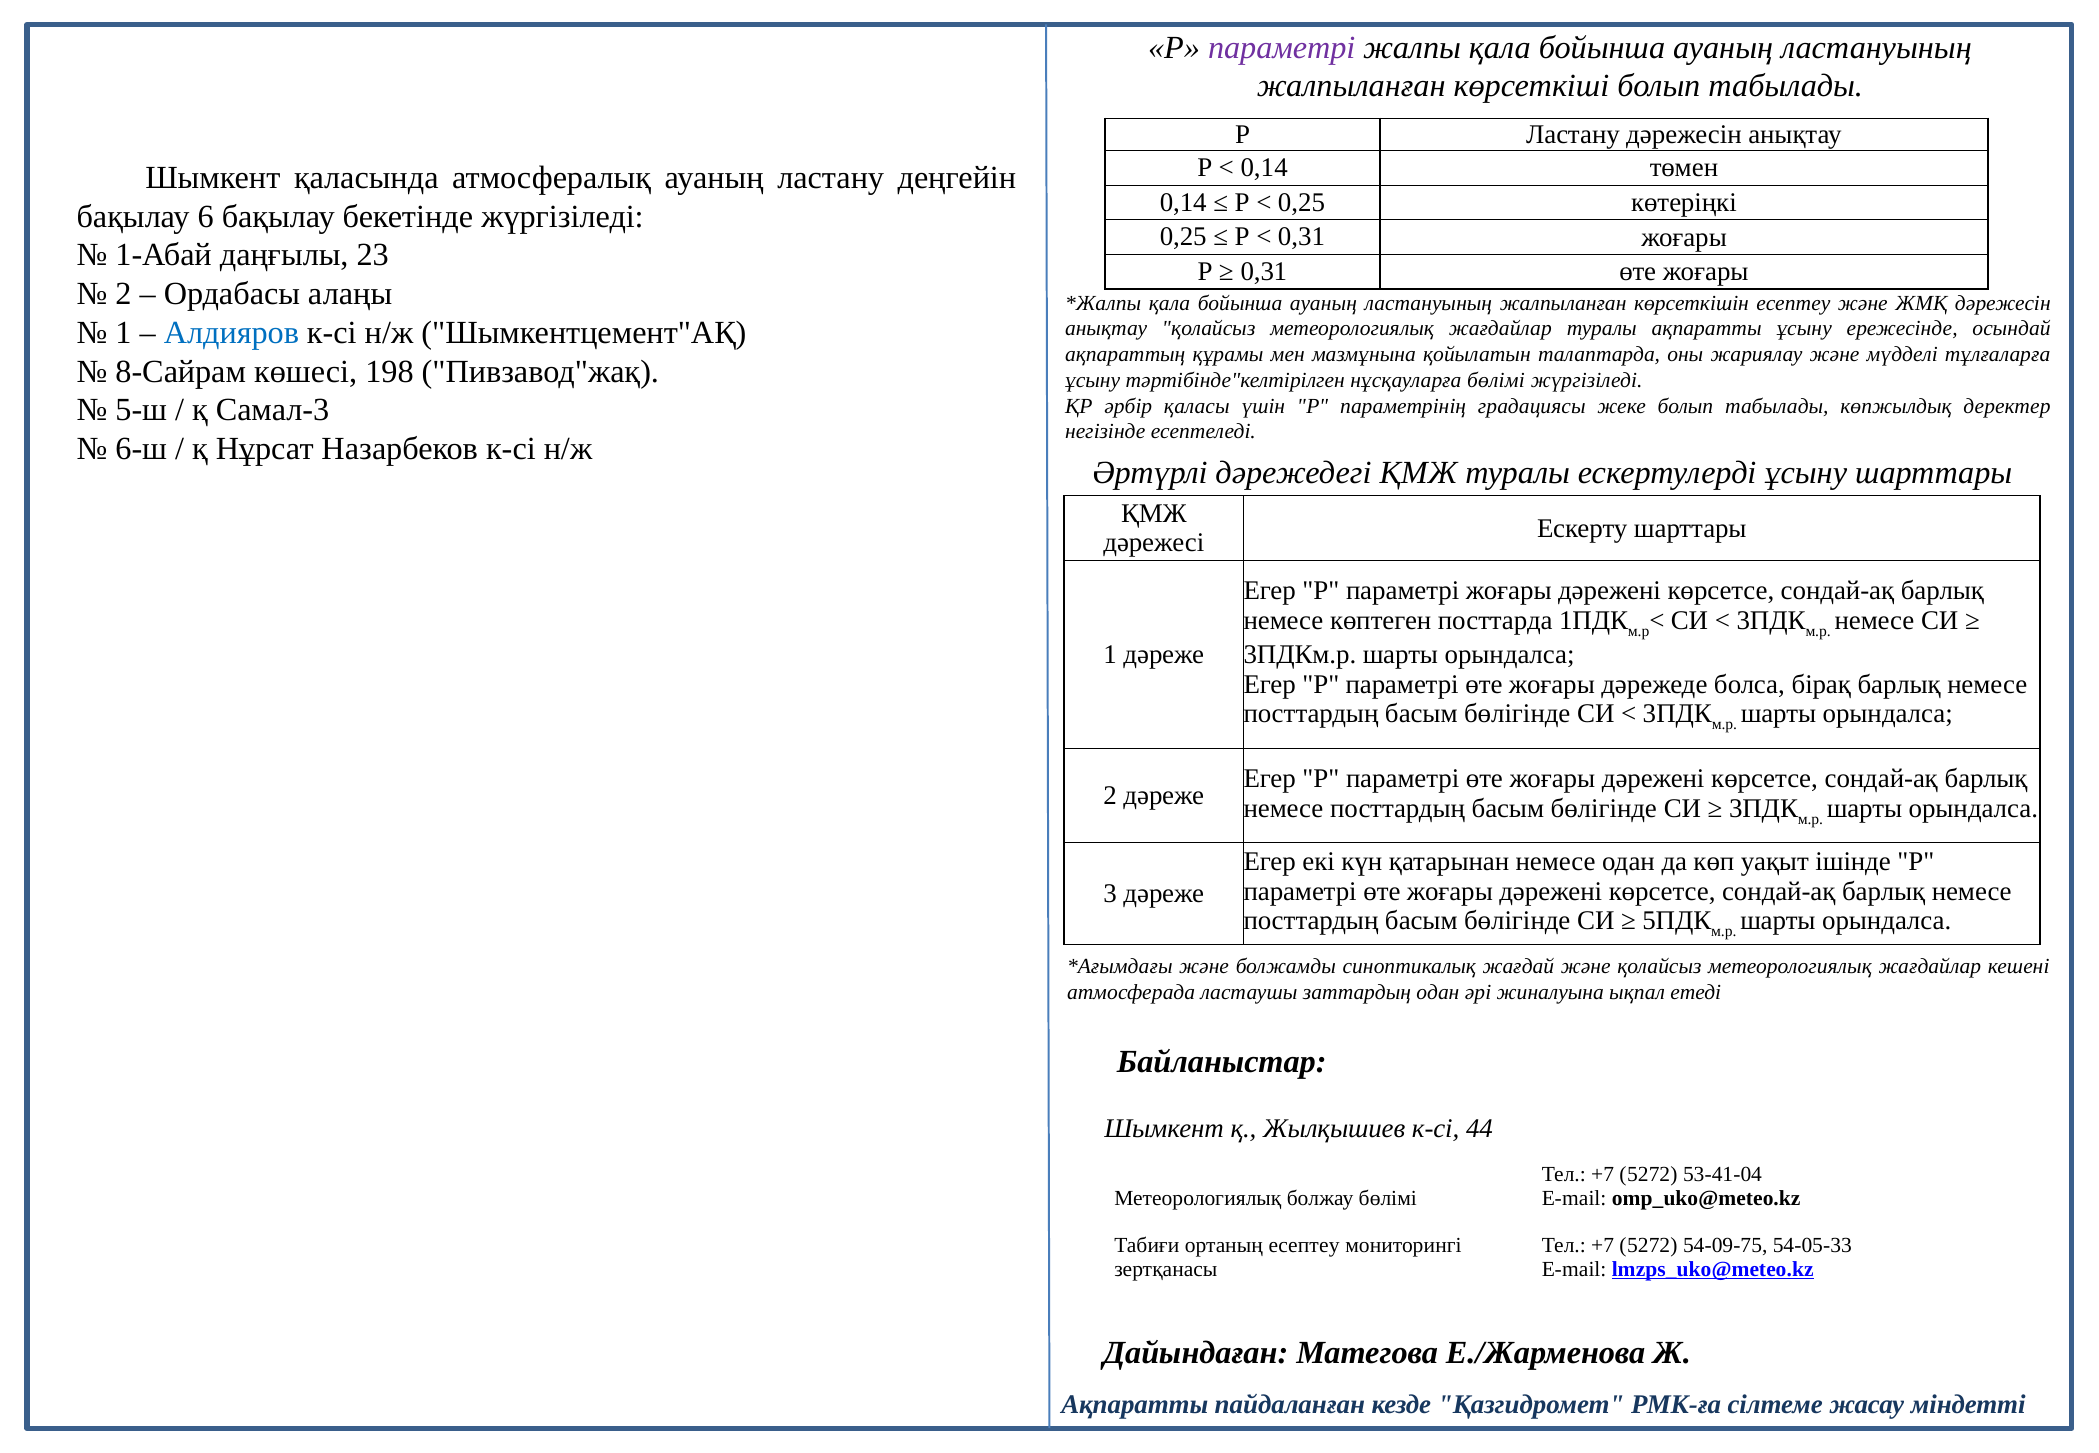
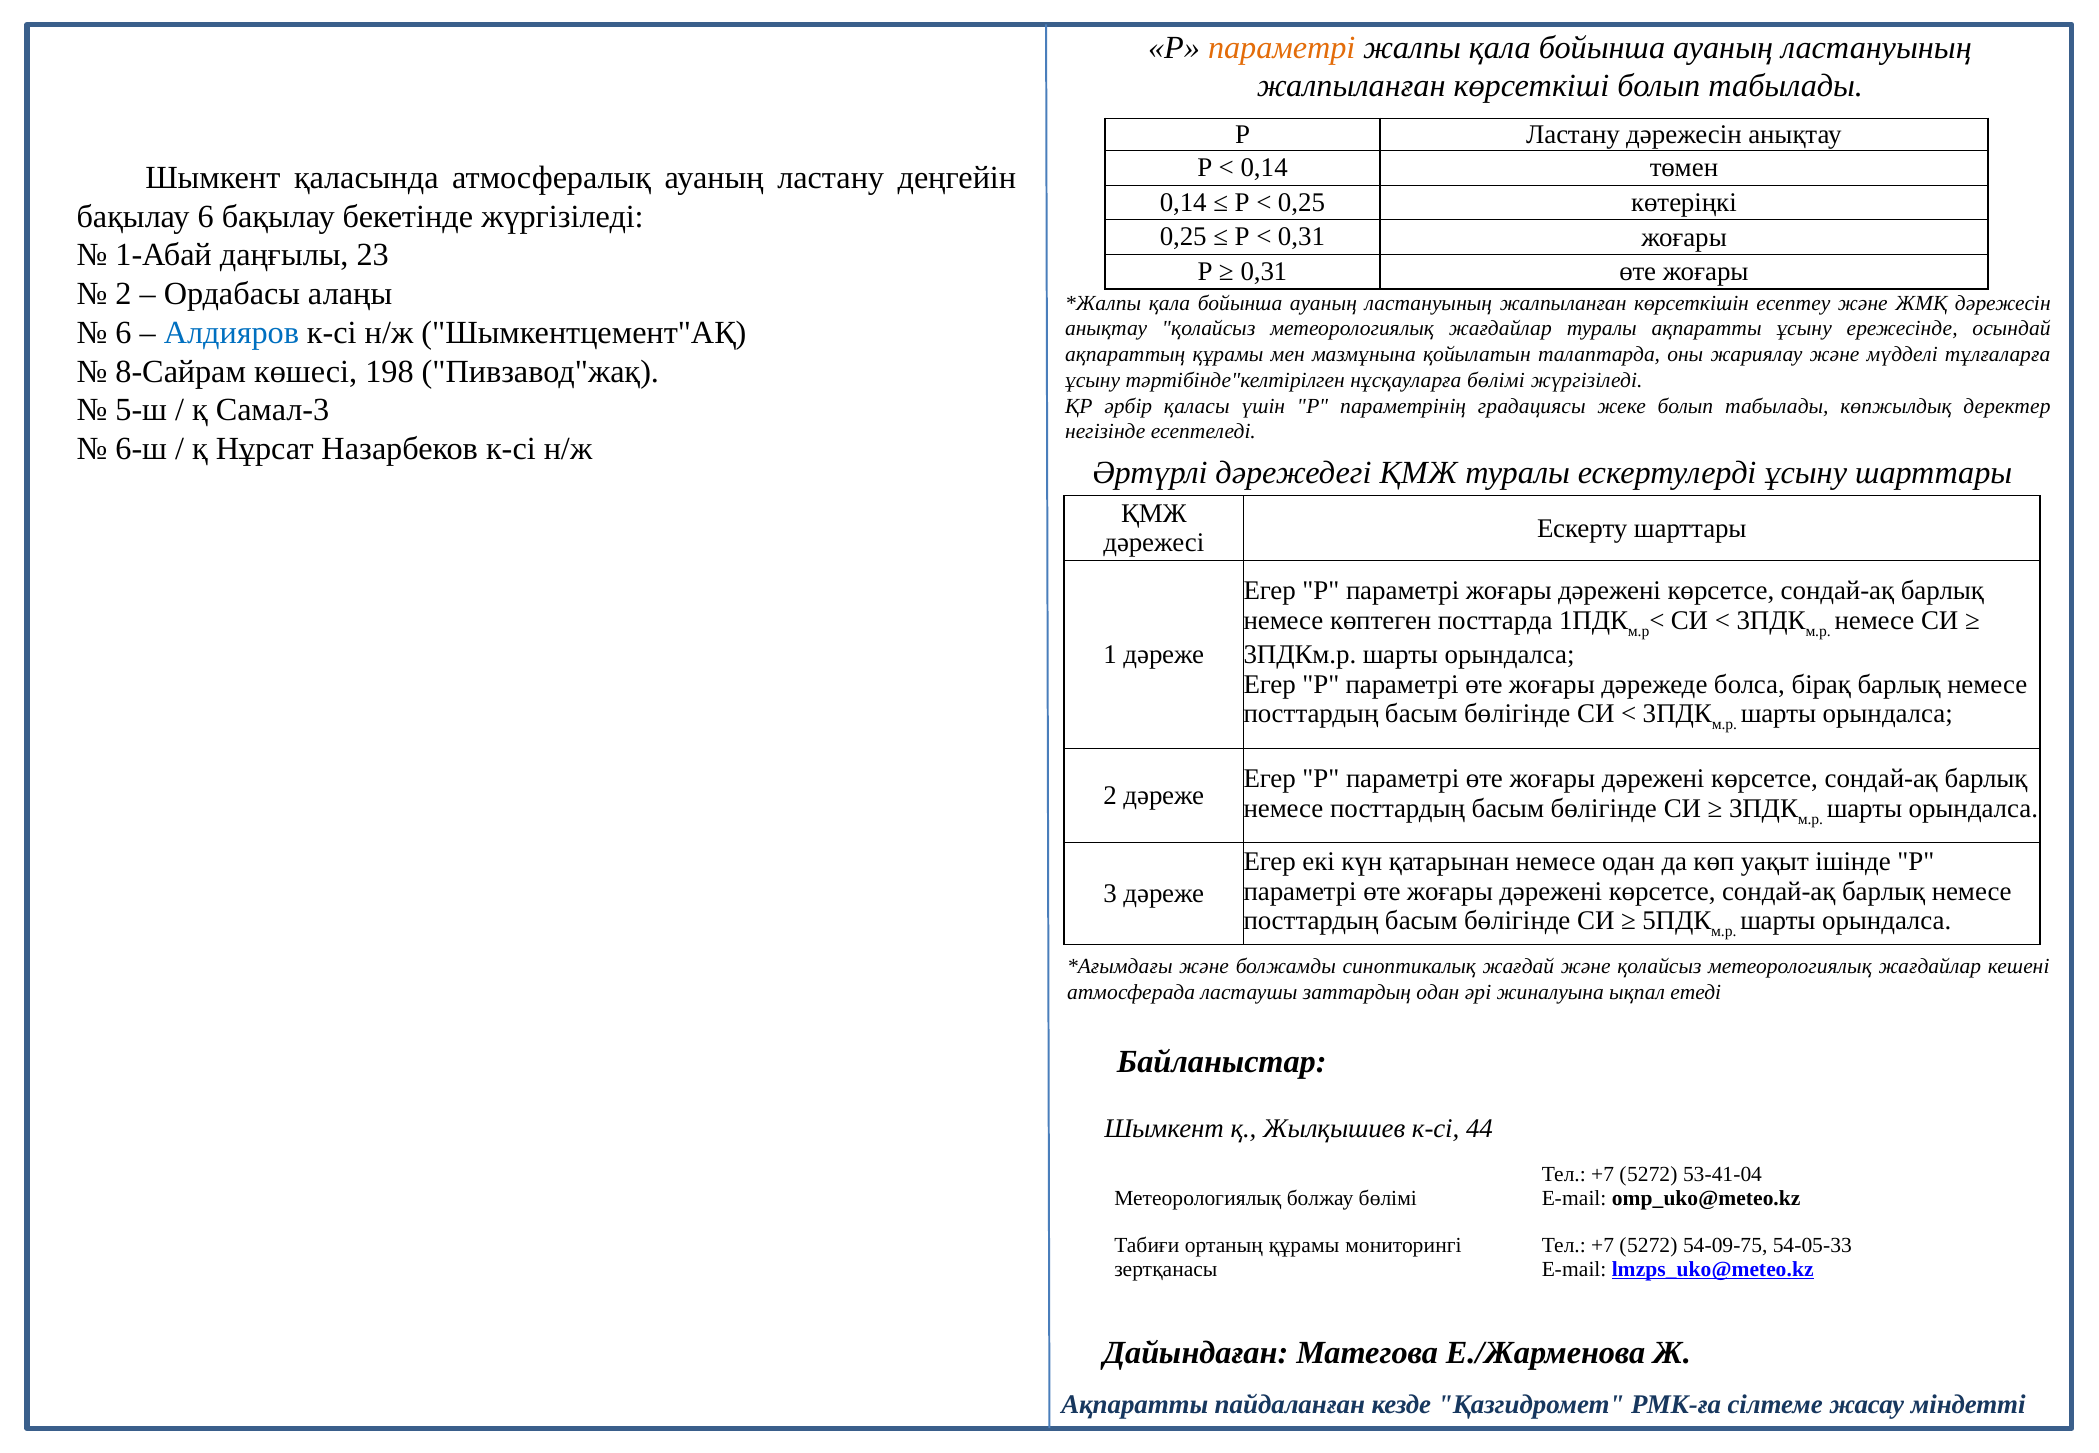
параметрі at (1282, 48) colour: purple -> orange
1 at (124, 333): 1 -> 6
ортаның есептеу: есептеу -> құрамы
